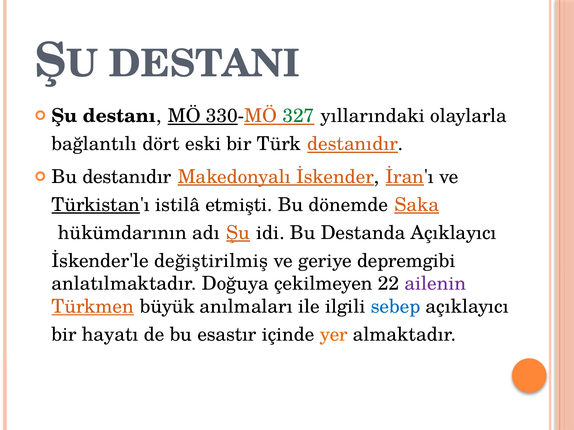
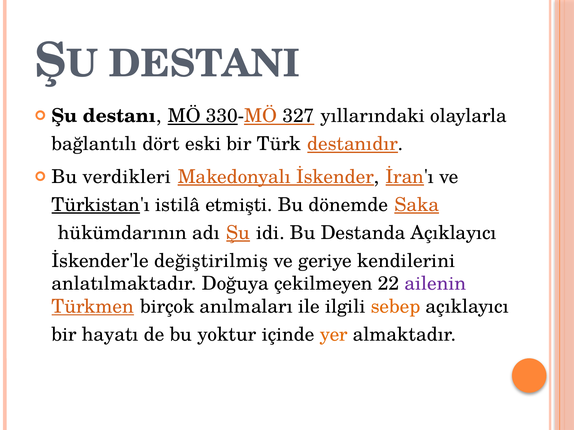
327 colour: green -> black
Bu destanıdır: destanıdır -> verdikleri
depremgibi: depremgibi -> kendilerini
büyük: büyük -> birçok
sebep colour: blue -> orange
esastır: esastır -> yoktur
